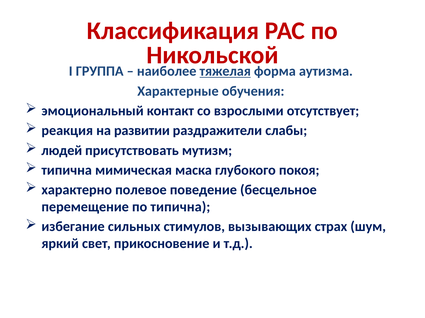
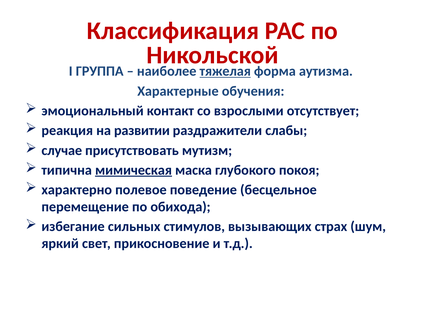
людей: людей -> случае
мимическая underline: none -> present
по типична: типична -> обихода
